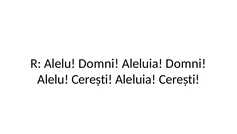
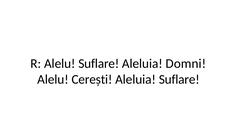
Alelu Domni: Domni -> Suflare
Aleluia Cerești: Cerești -> Suflare
